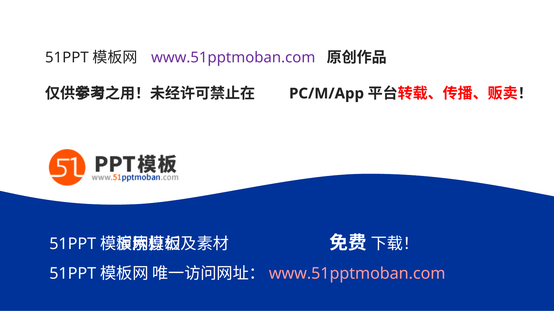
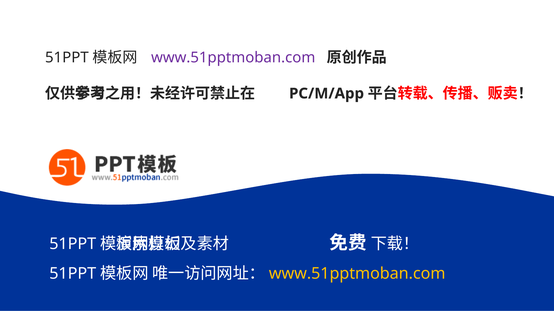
www.51pptmoban.com at (357, 274) colour: pink -> yellow
